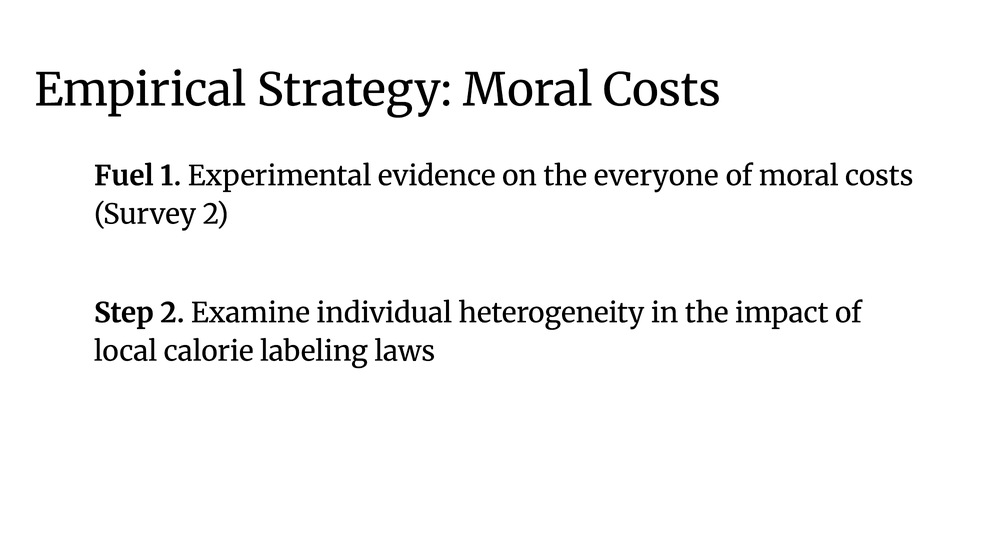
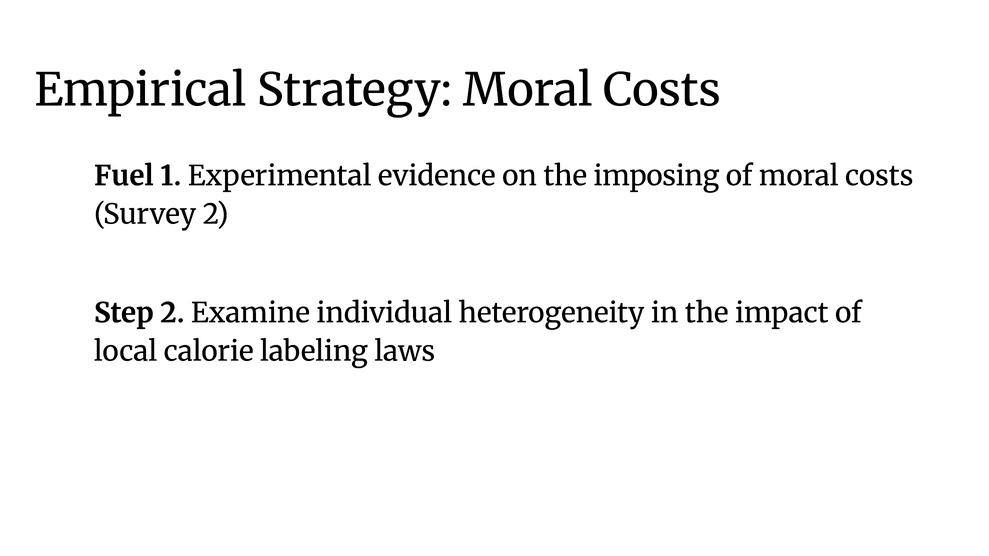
everyone: everyone -> imposing
